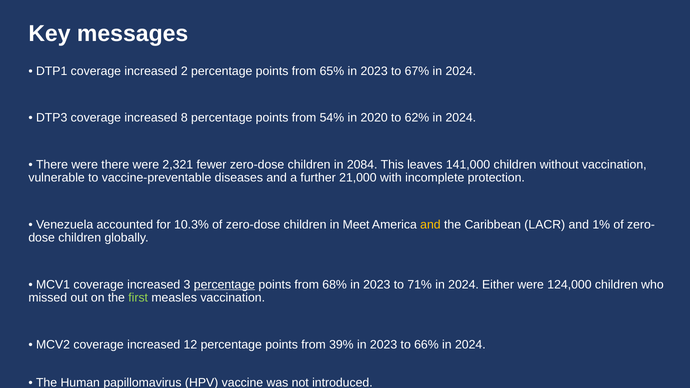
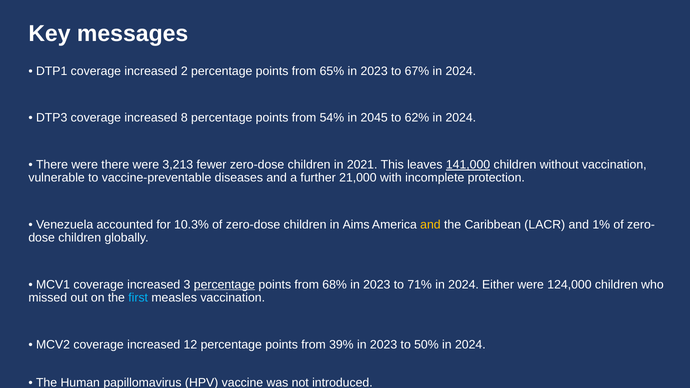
2020: 2020 -> 2045
2,321: 2,321 -> 3,213
2084: 2084 -> 2021
141,000 underline: none -> present
Meet: Meet -> Aims
first colour: light green -> light blue
66%: 66% -> 50%
